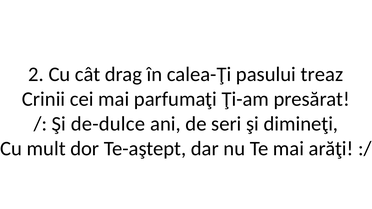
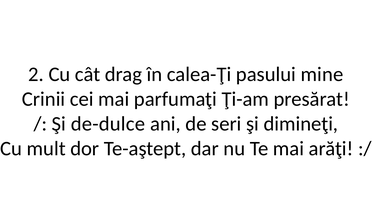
treaz: treaz -> mine
